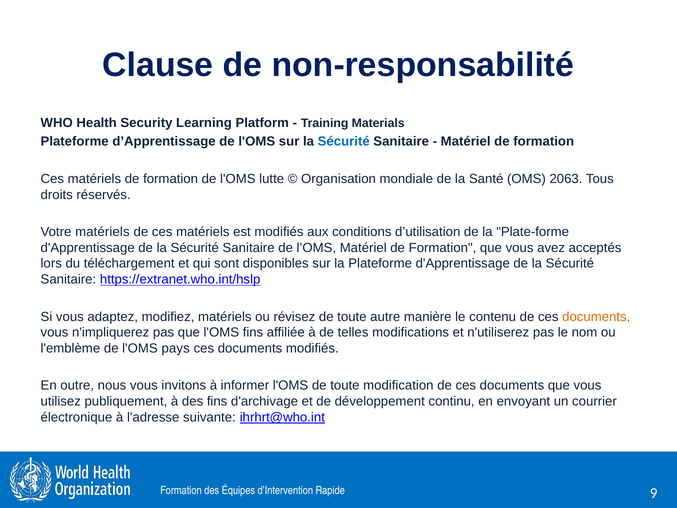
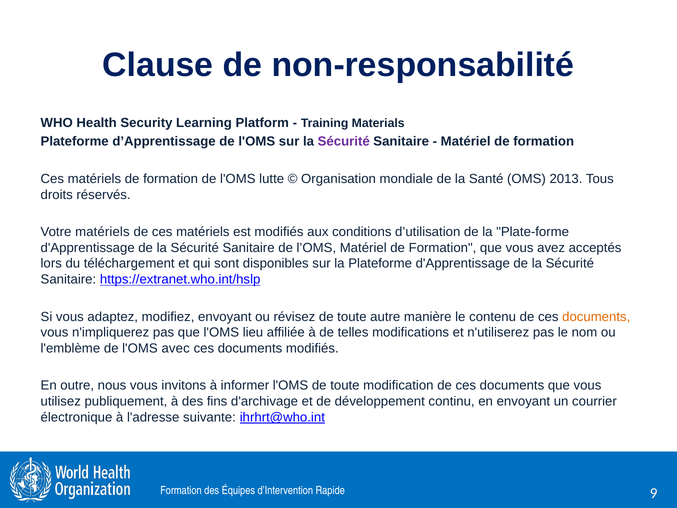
Sécurité at (344, 142) colour: blue -> purple
2063: 2063 -> 2013
modifiez matériels: matériels -> envoyant
l'OMS fins: fins -> lieu
pays: pays -> avec
